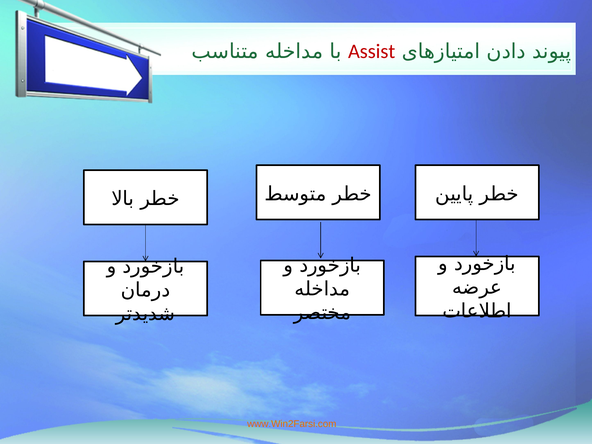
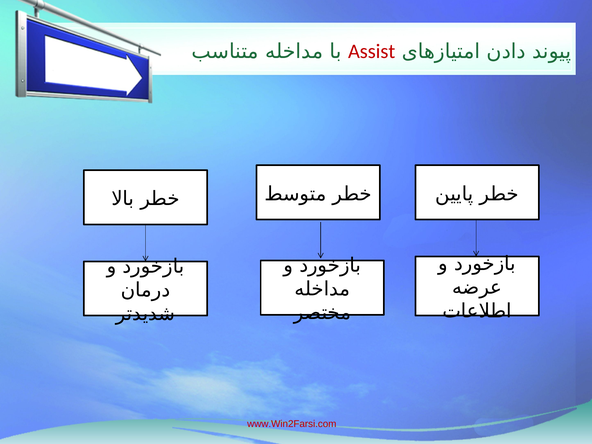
www.Win2Farsi.com colour: orange -> red
